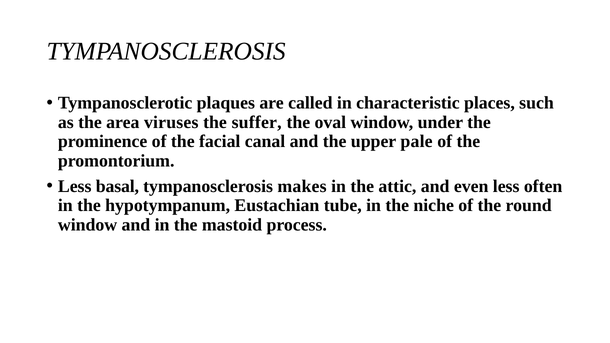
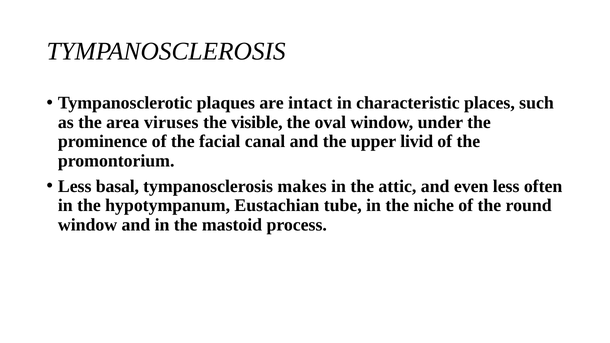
called: called -> intact
suffer: suffer -> visible
pale: pale -> livid
